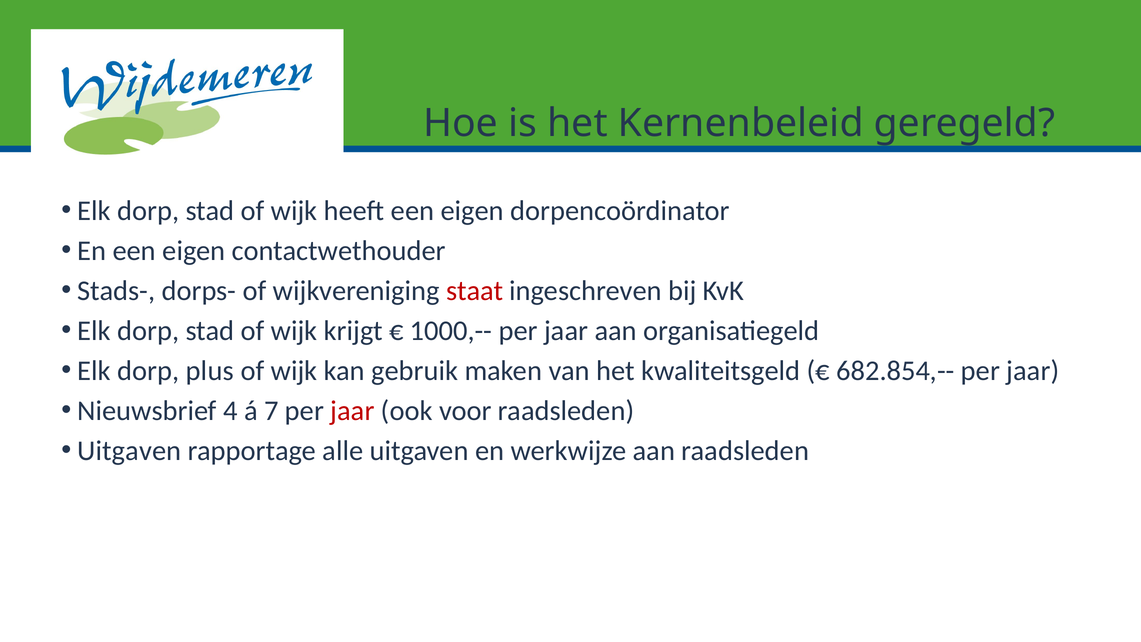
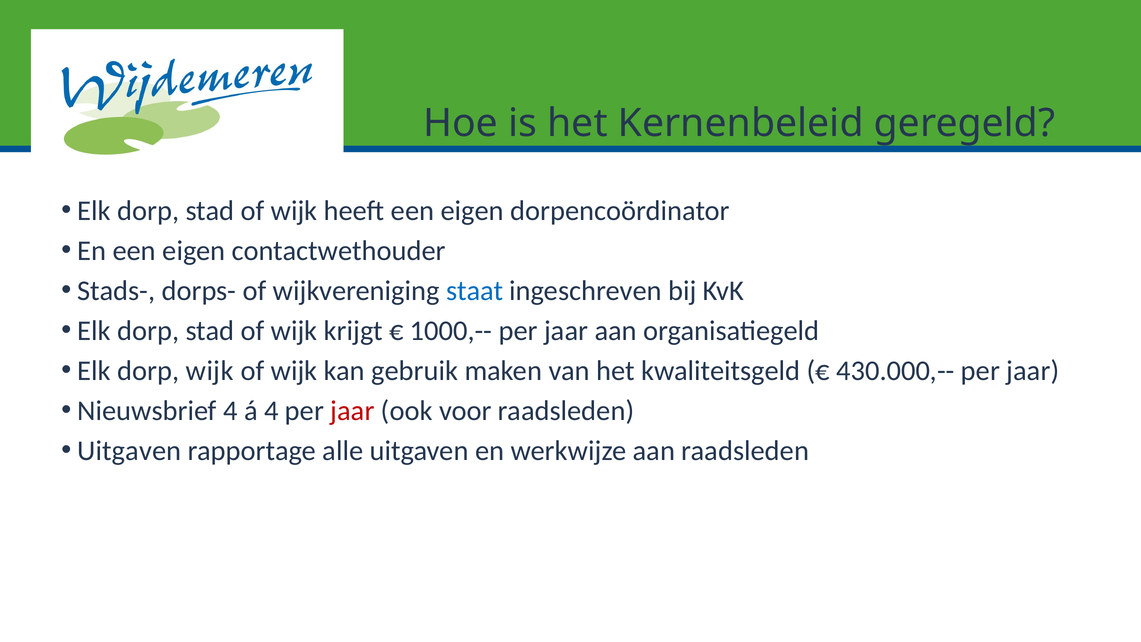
staat colour: red -> blue
dorp plus: plus -> wijk
682.854,--: 682.854,-- -> 430.000,--
á 7: 7 -> 4
